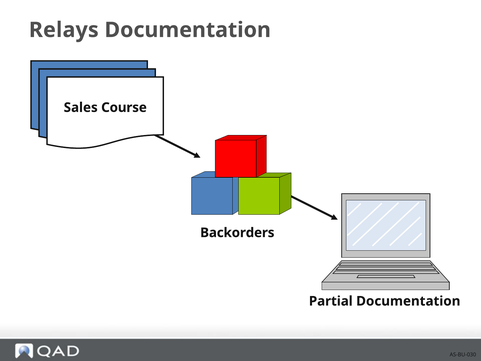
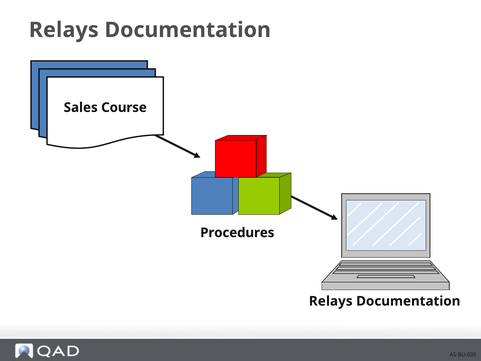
Backorders: Backorders -> Procedures
Partial at (331, 301): Partial -> Relays
